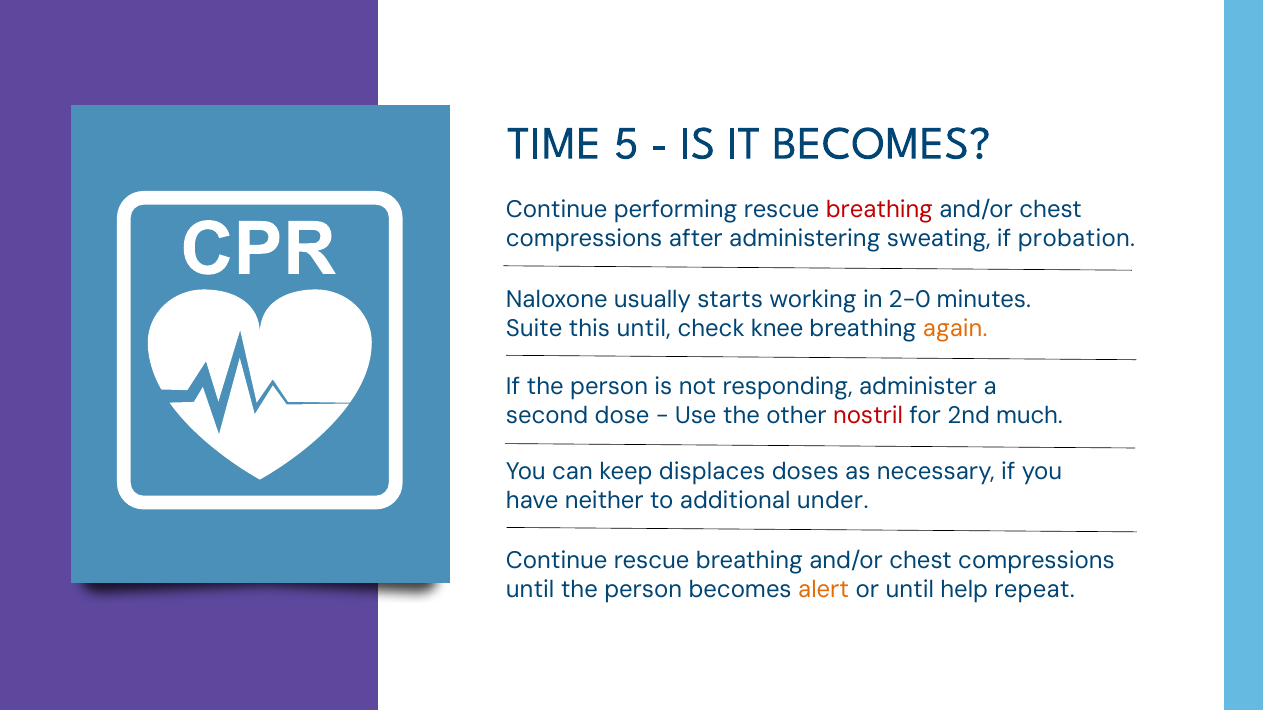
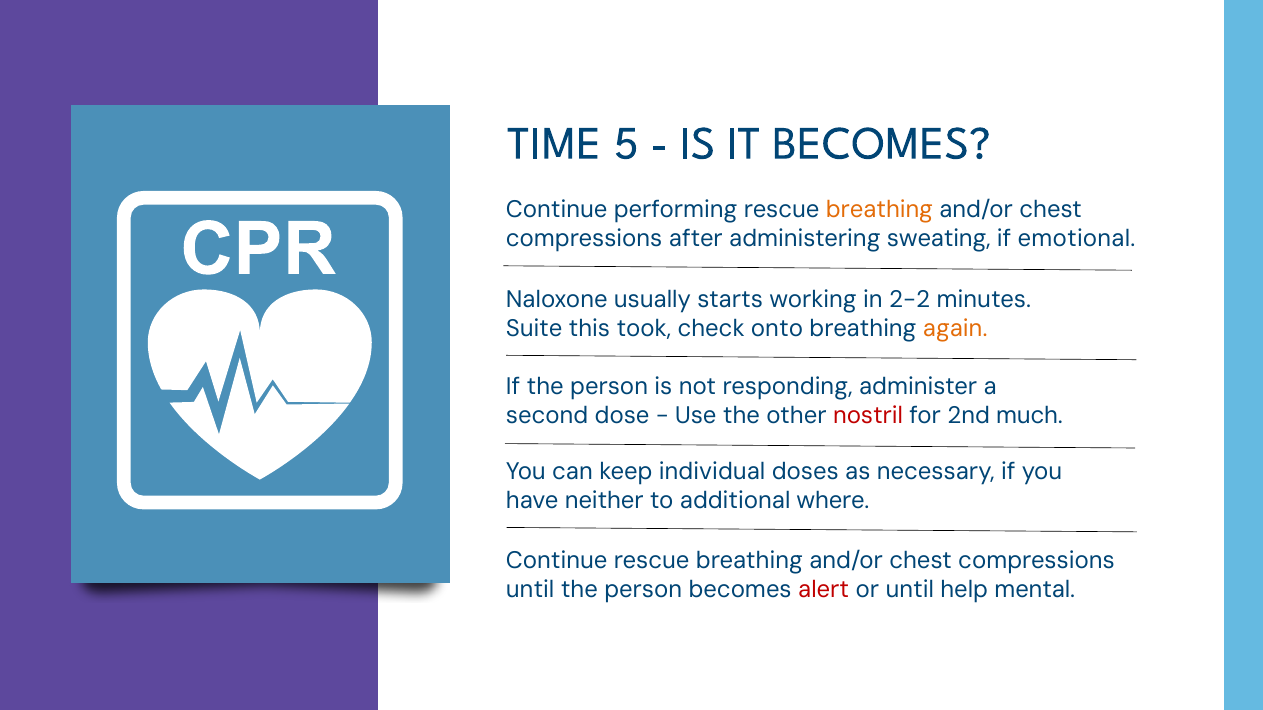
breathing at (879, 210) colour: red -> orange
probation: probation -> emotional
2-0: 2-0 -> 2-2
this until: until -> took
knee: knee -> onto
displaces: displaces -> individual
under: under -> where
alert colour: orange -> red
repeat: repeat -> mental
